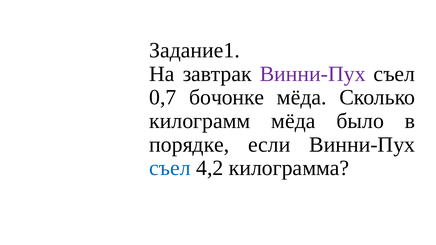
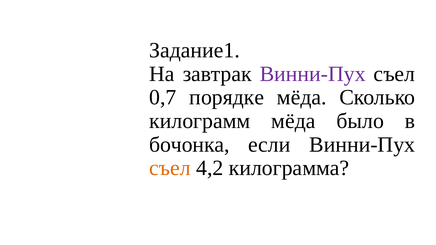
бочонке: бочонке -> порядке
порядке: порядке -> бочонка
съел at (170, 168) colour: blue -> orange
